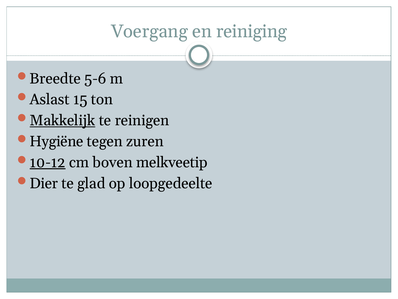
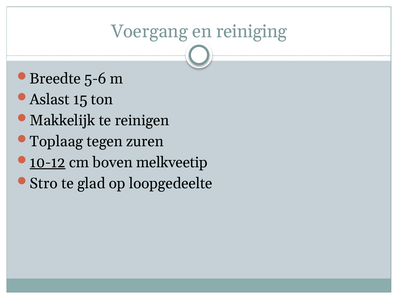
Makkelijk underline: present -> none
Hygiëne: Hygiëne -> Toplaag
Dier: Dier -> Stro
